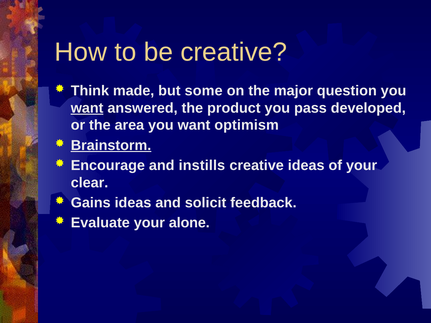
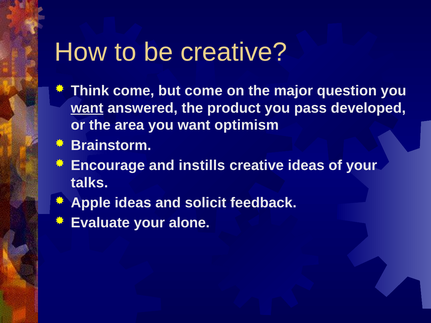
Think made: made -> come
but some: some -> come
Brainstorm underline: present -> none
clear: clear -> talks
Gains: Gains -> Apple
